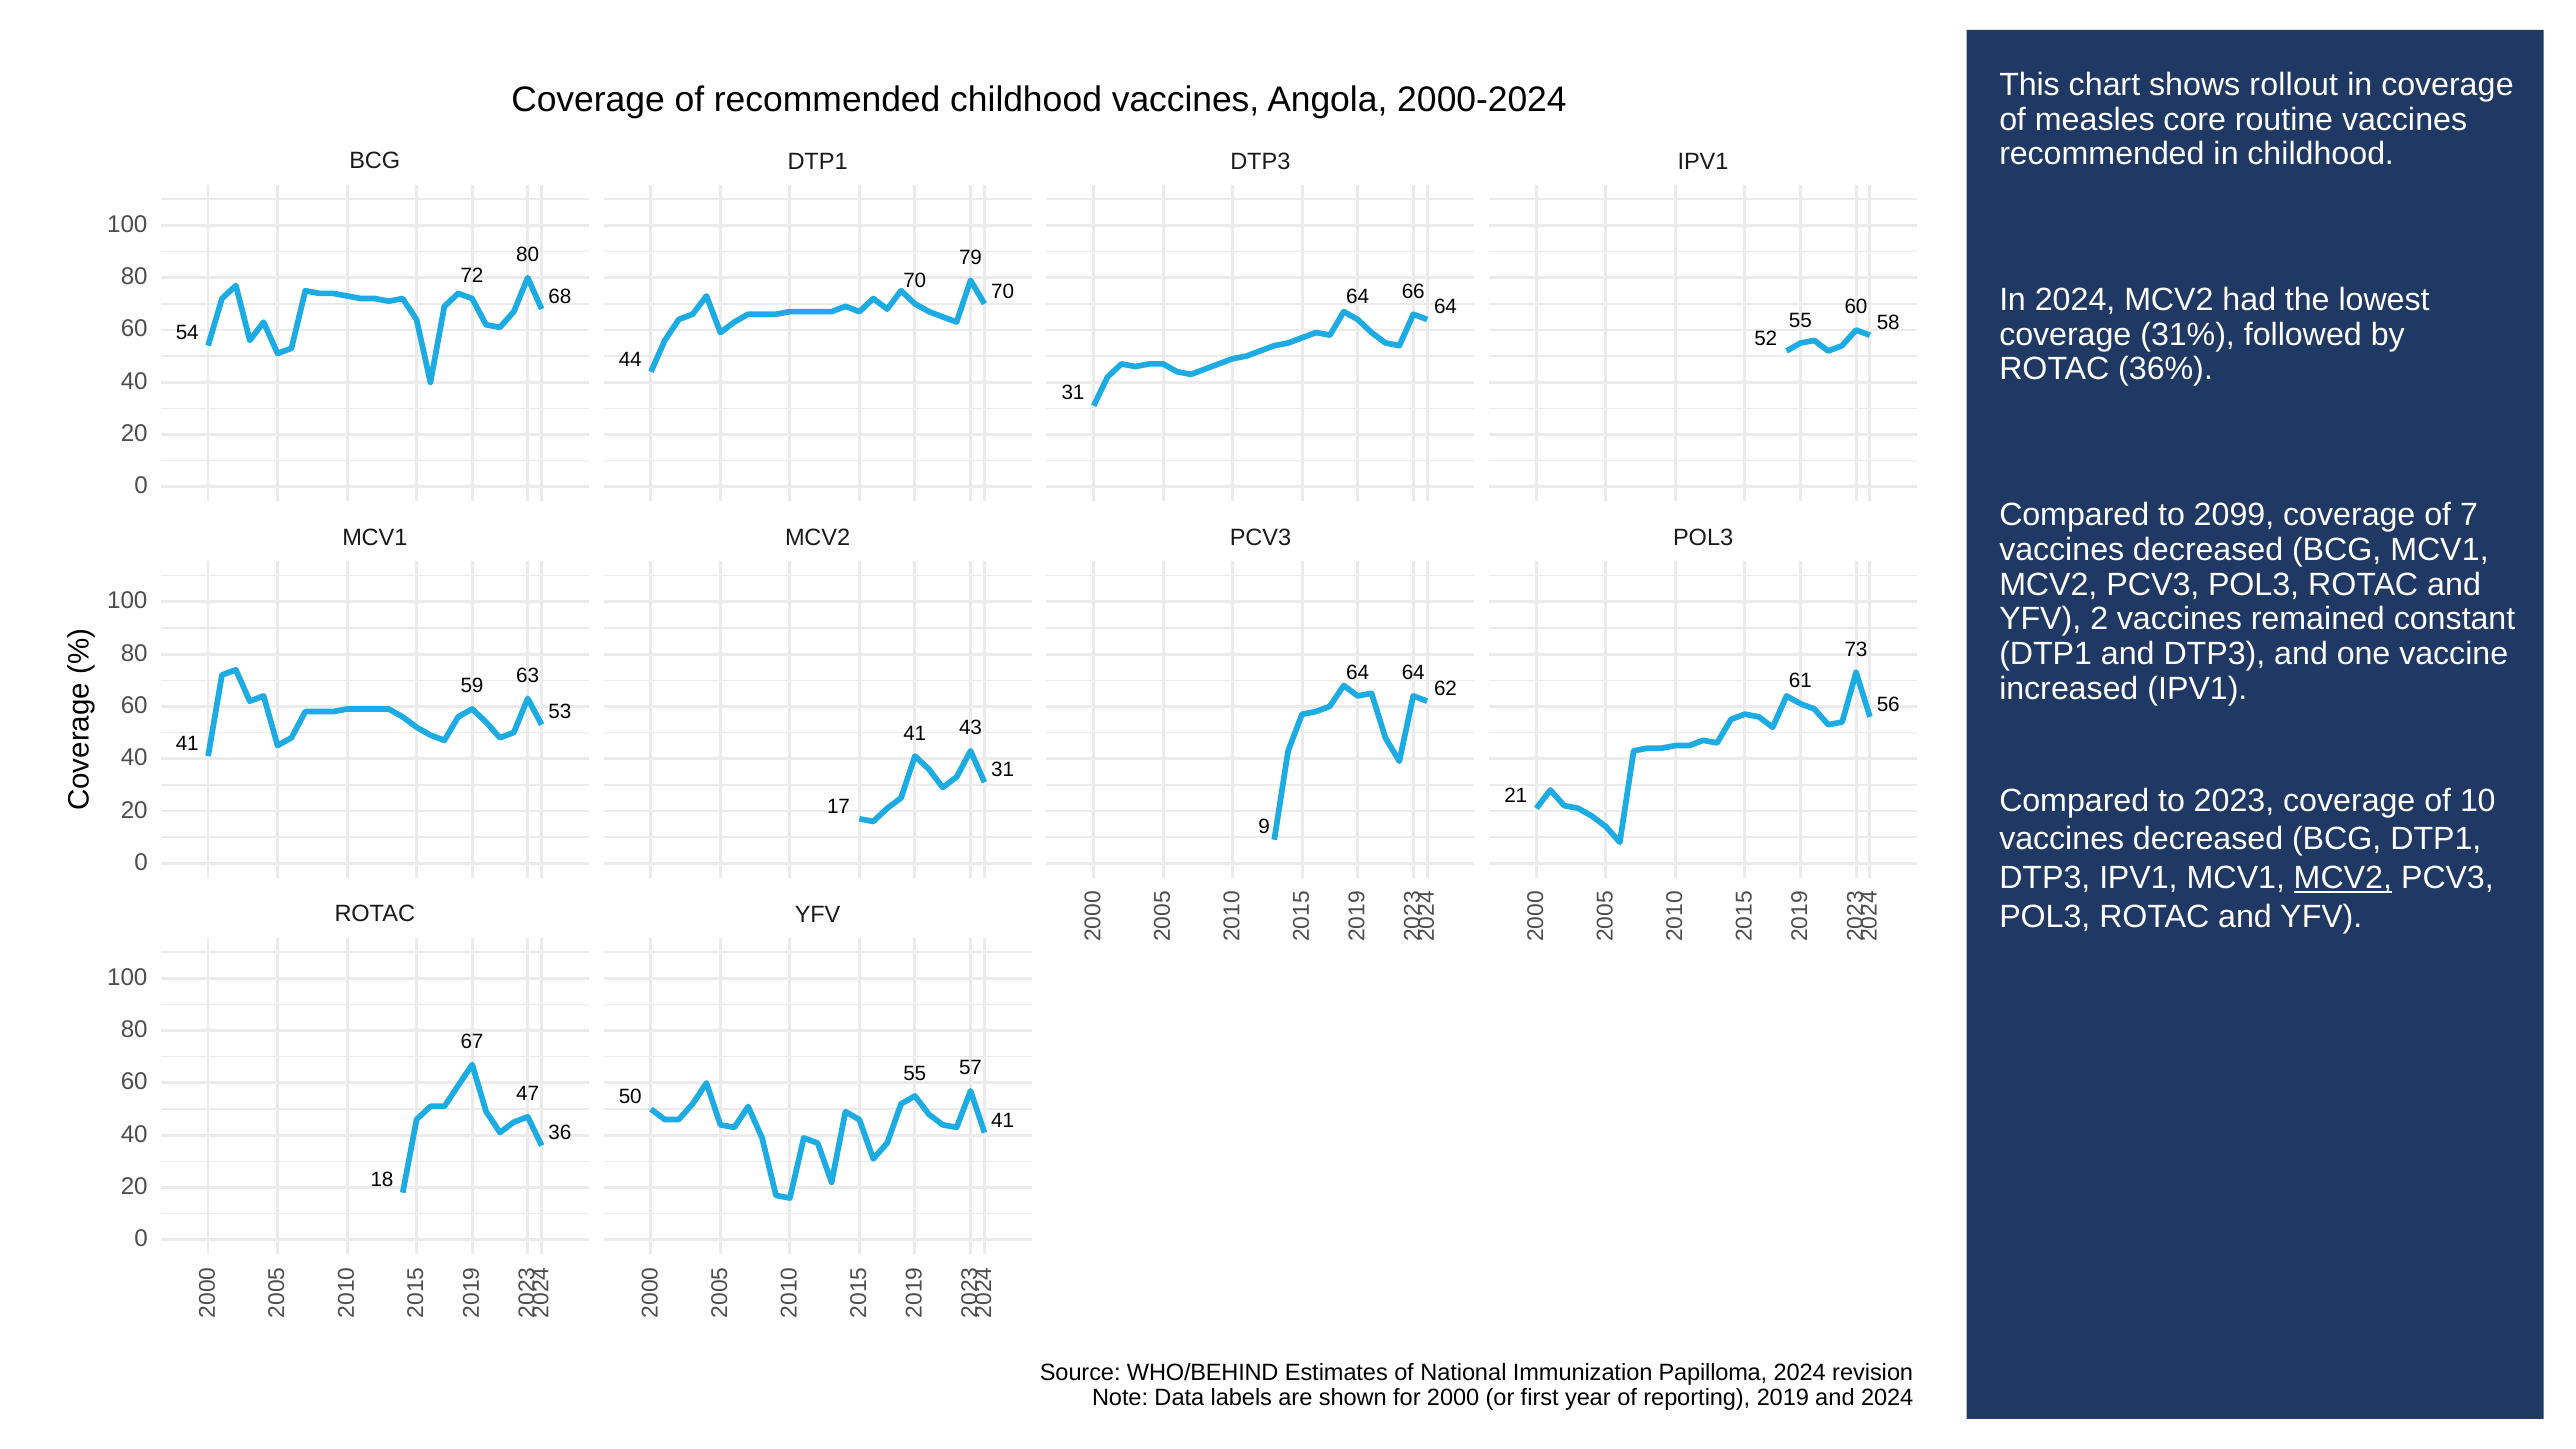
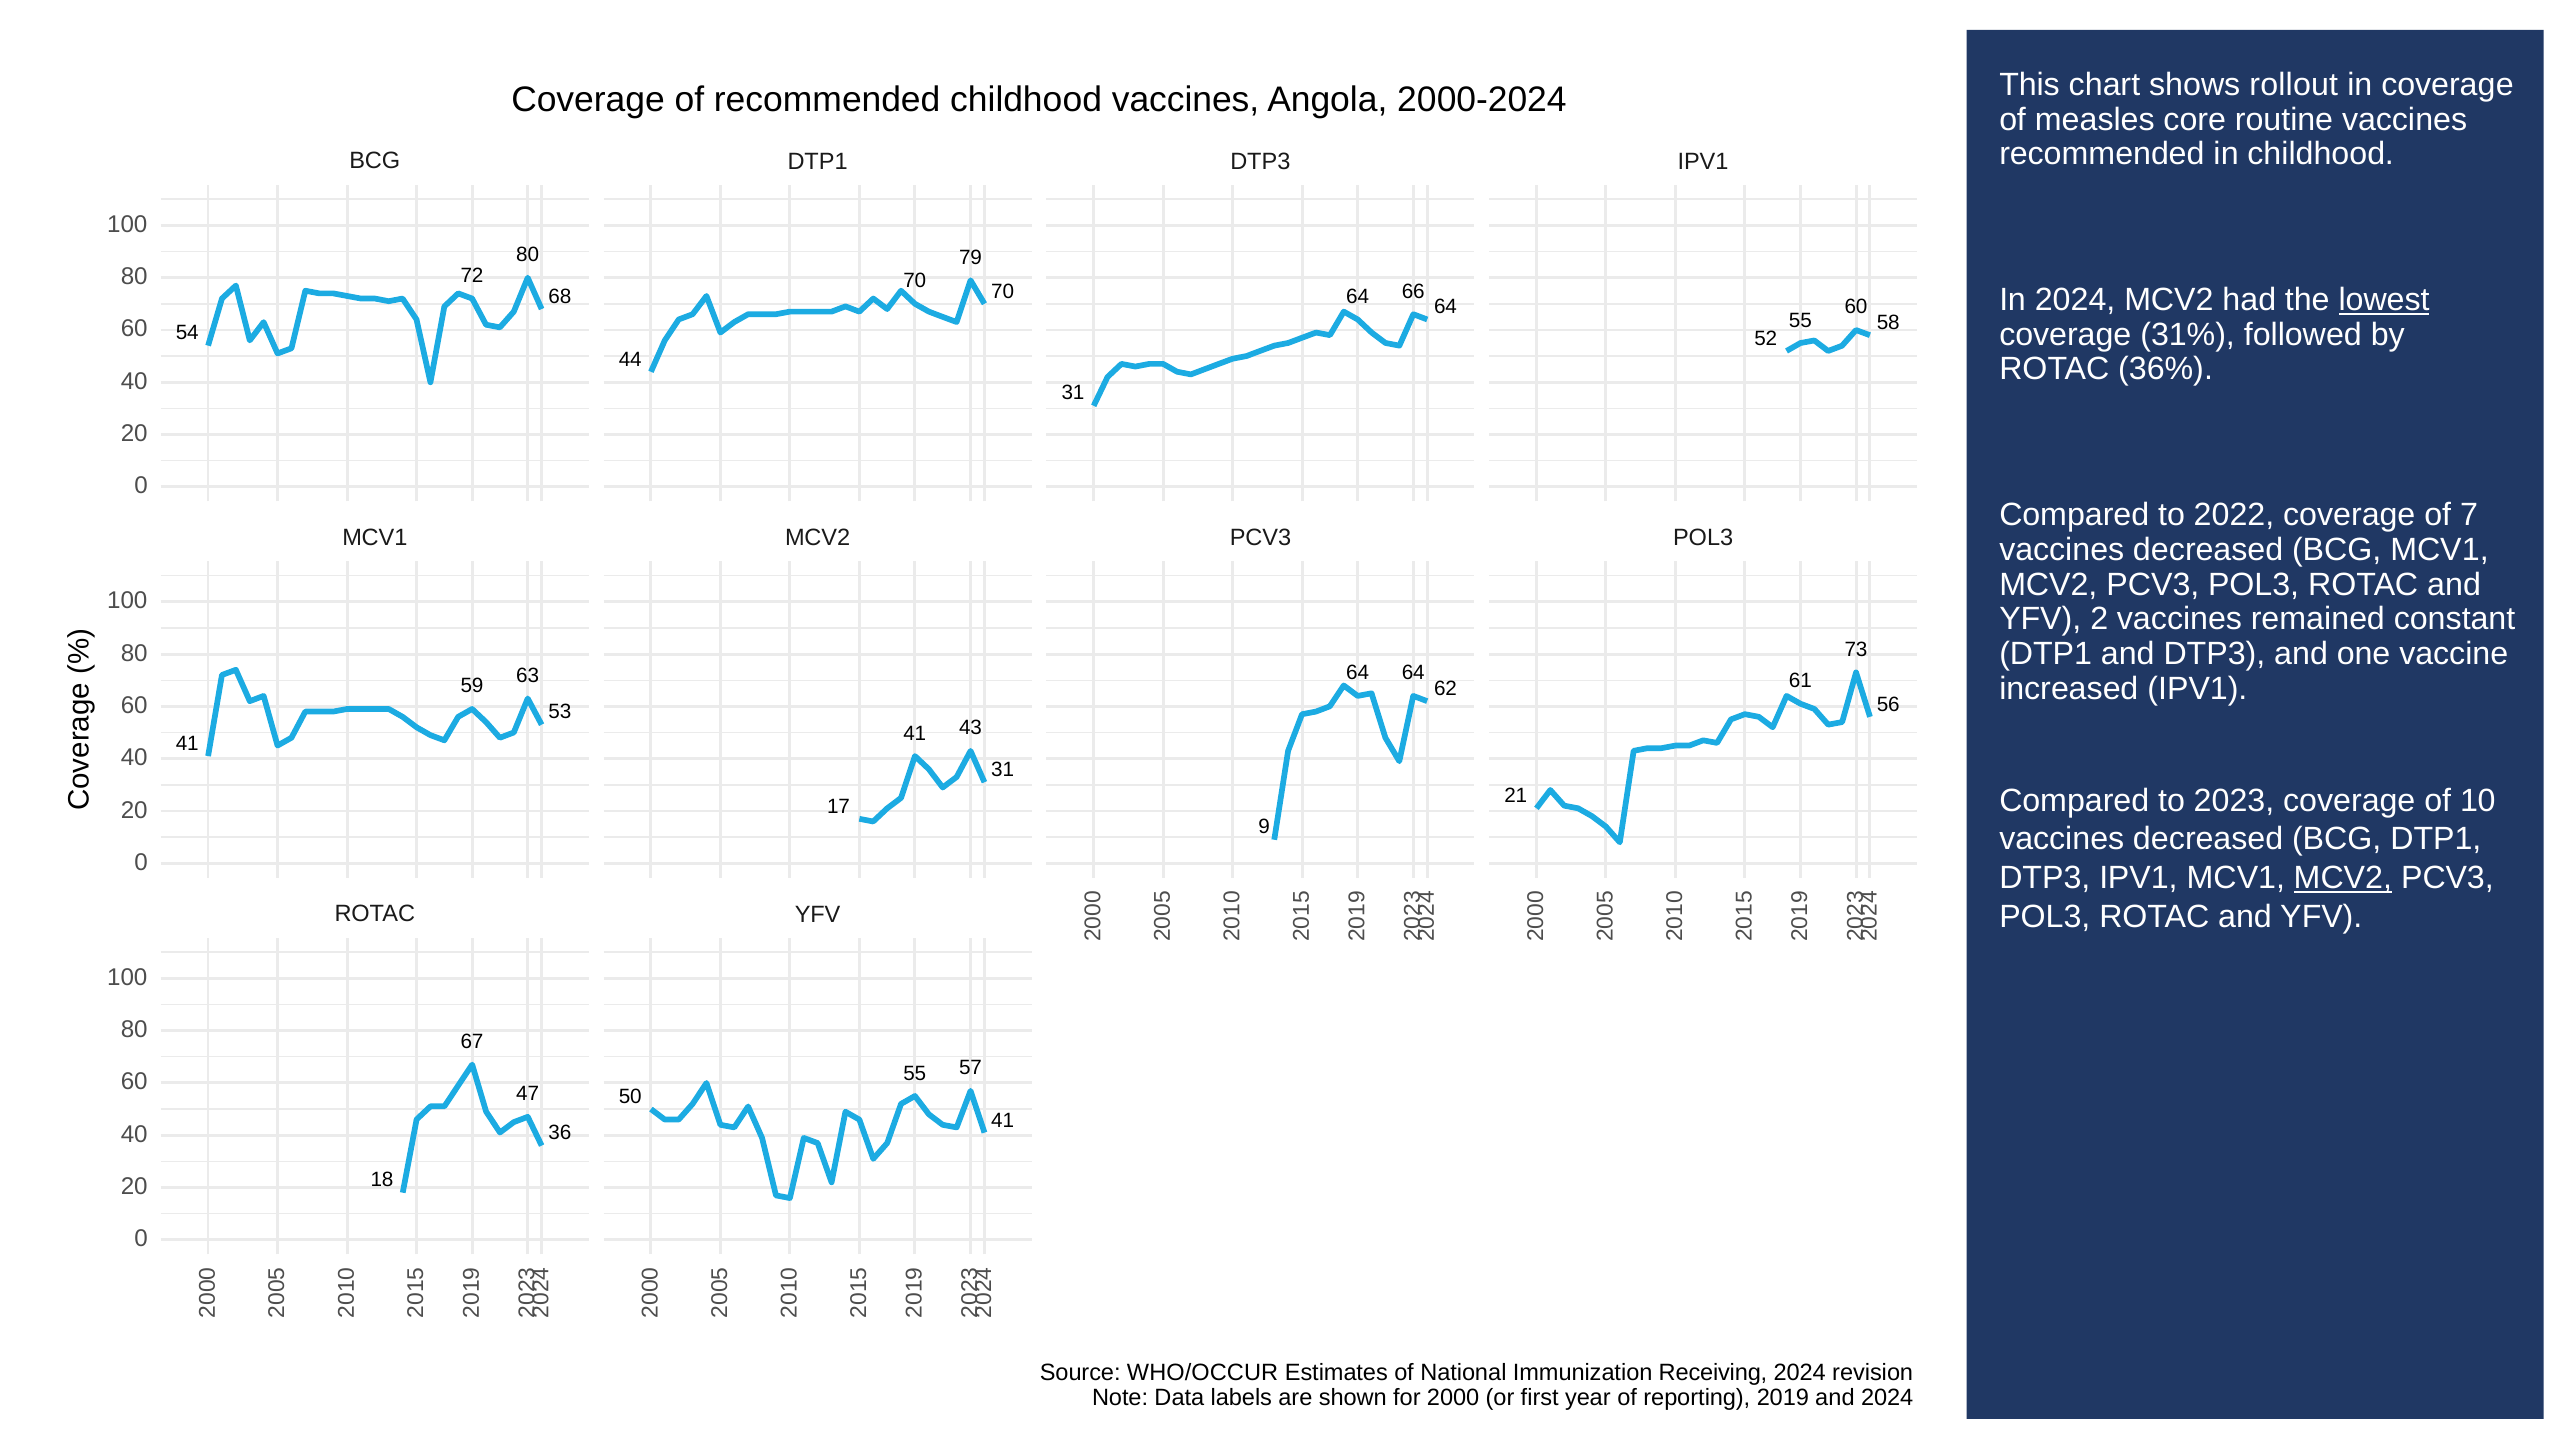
lowest underline: none -> present
2099: 2099 -> 2022
WHO/BEHIND: WHO/BEHIND -> WHO/OCCUR
Papilloma: Papilloma -> Receiving
